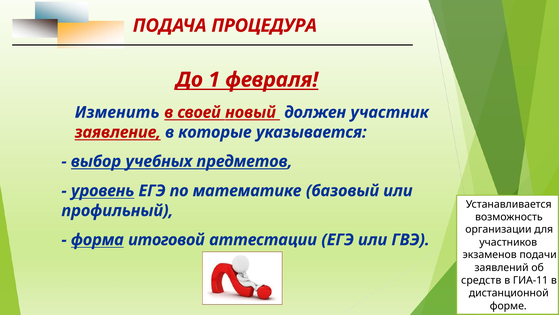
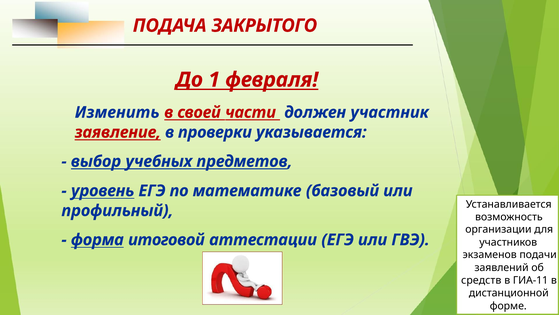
ПРОЦЕДУРА: ПРОЦЕДУРА -> ЗАКРЫТОГО
новый: новый -> части
которые: которые -> проверки
